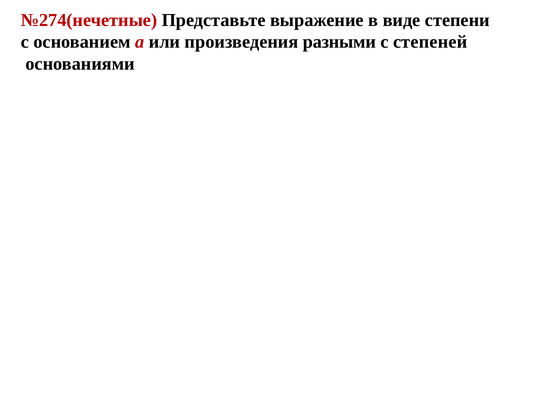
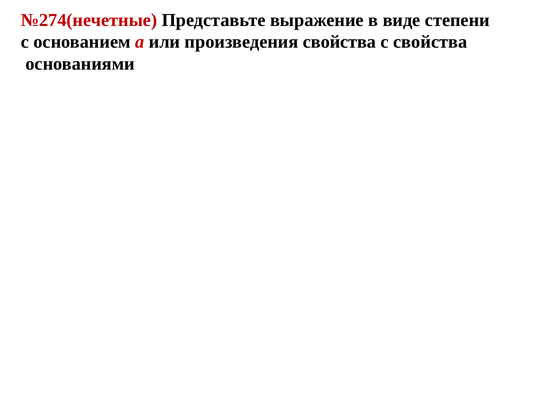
произведения разными: разными -> свойства
с степеней: степеней -> свойства
